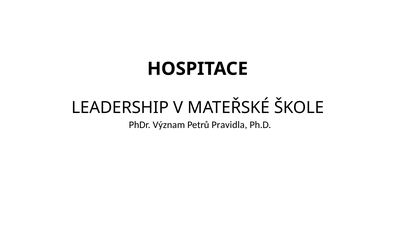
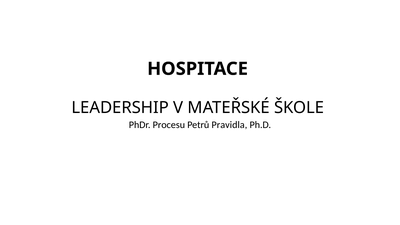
Význam: Význam -> Procesu
